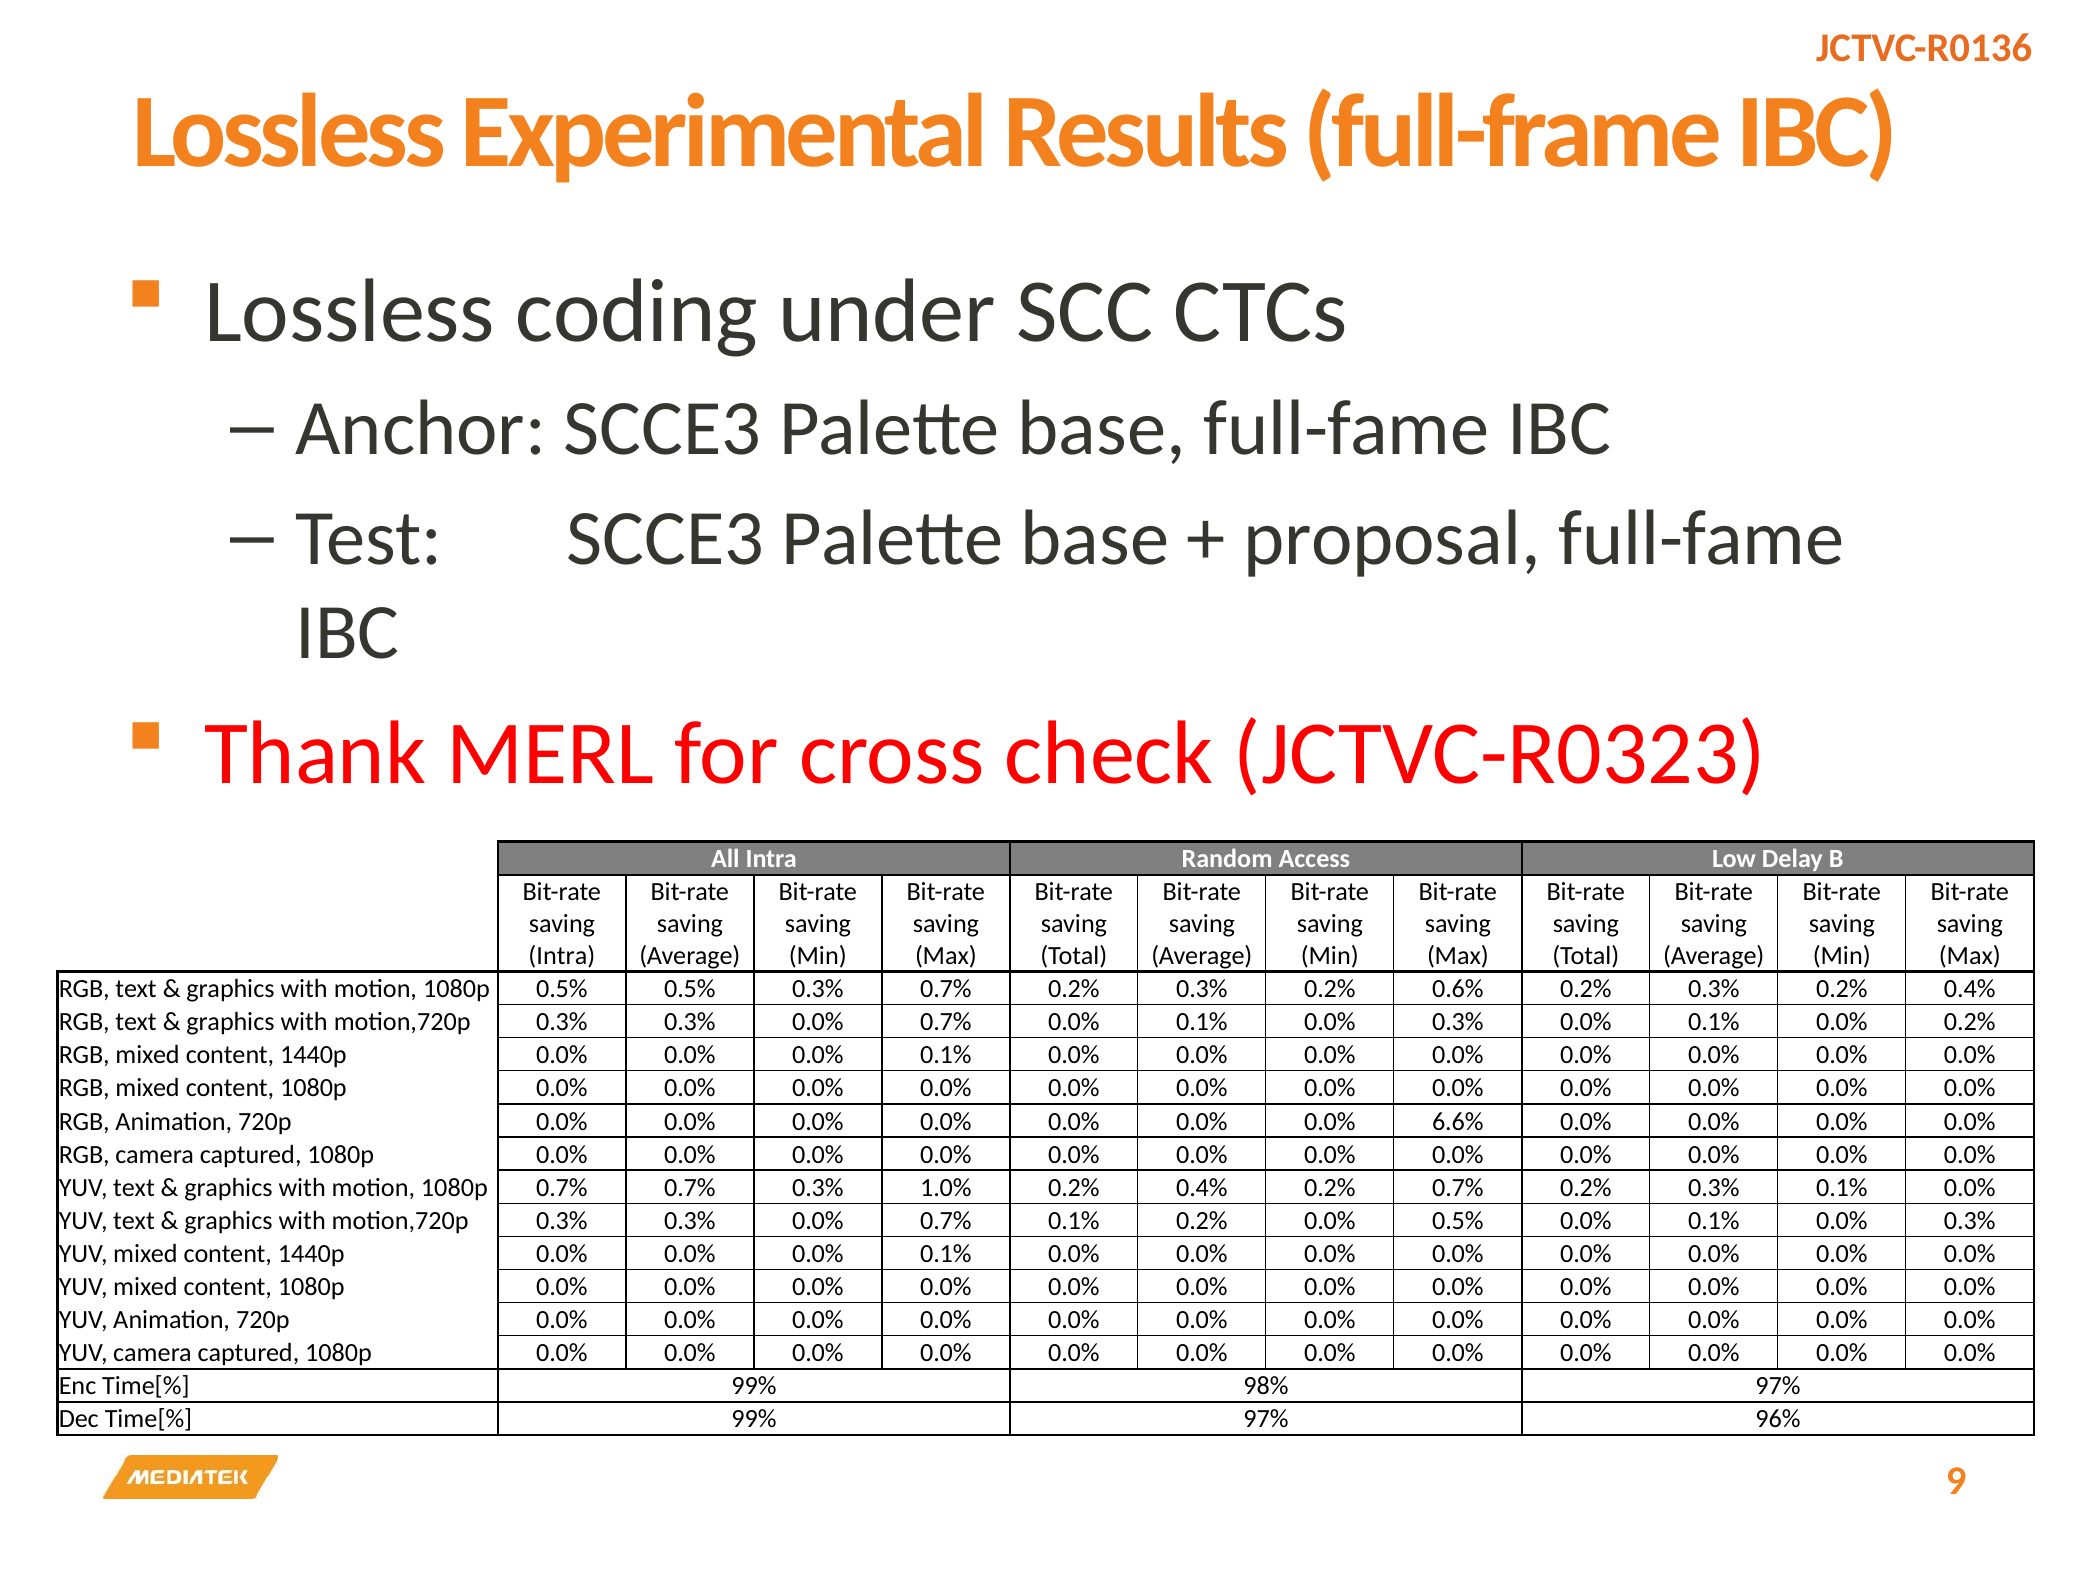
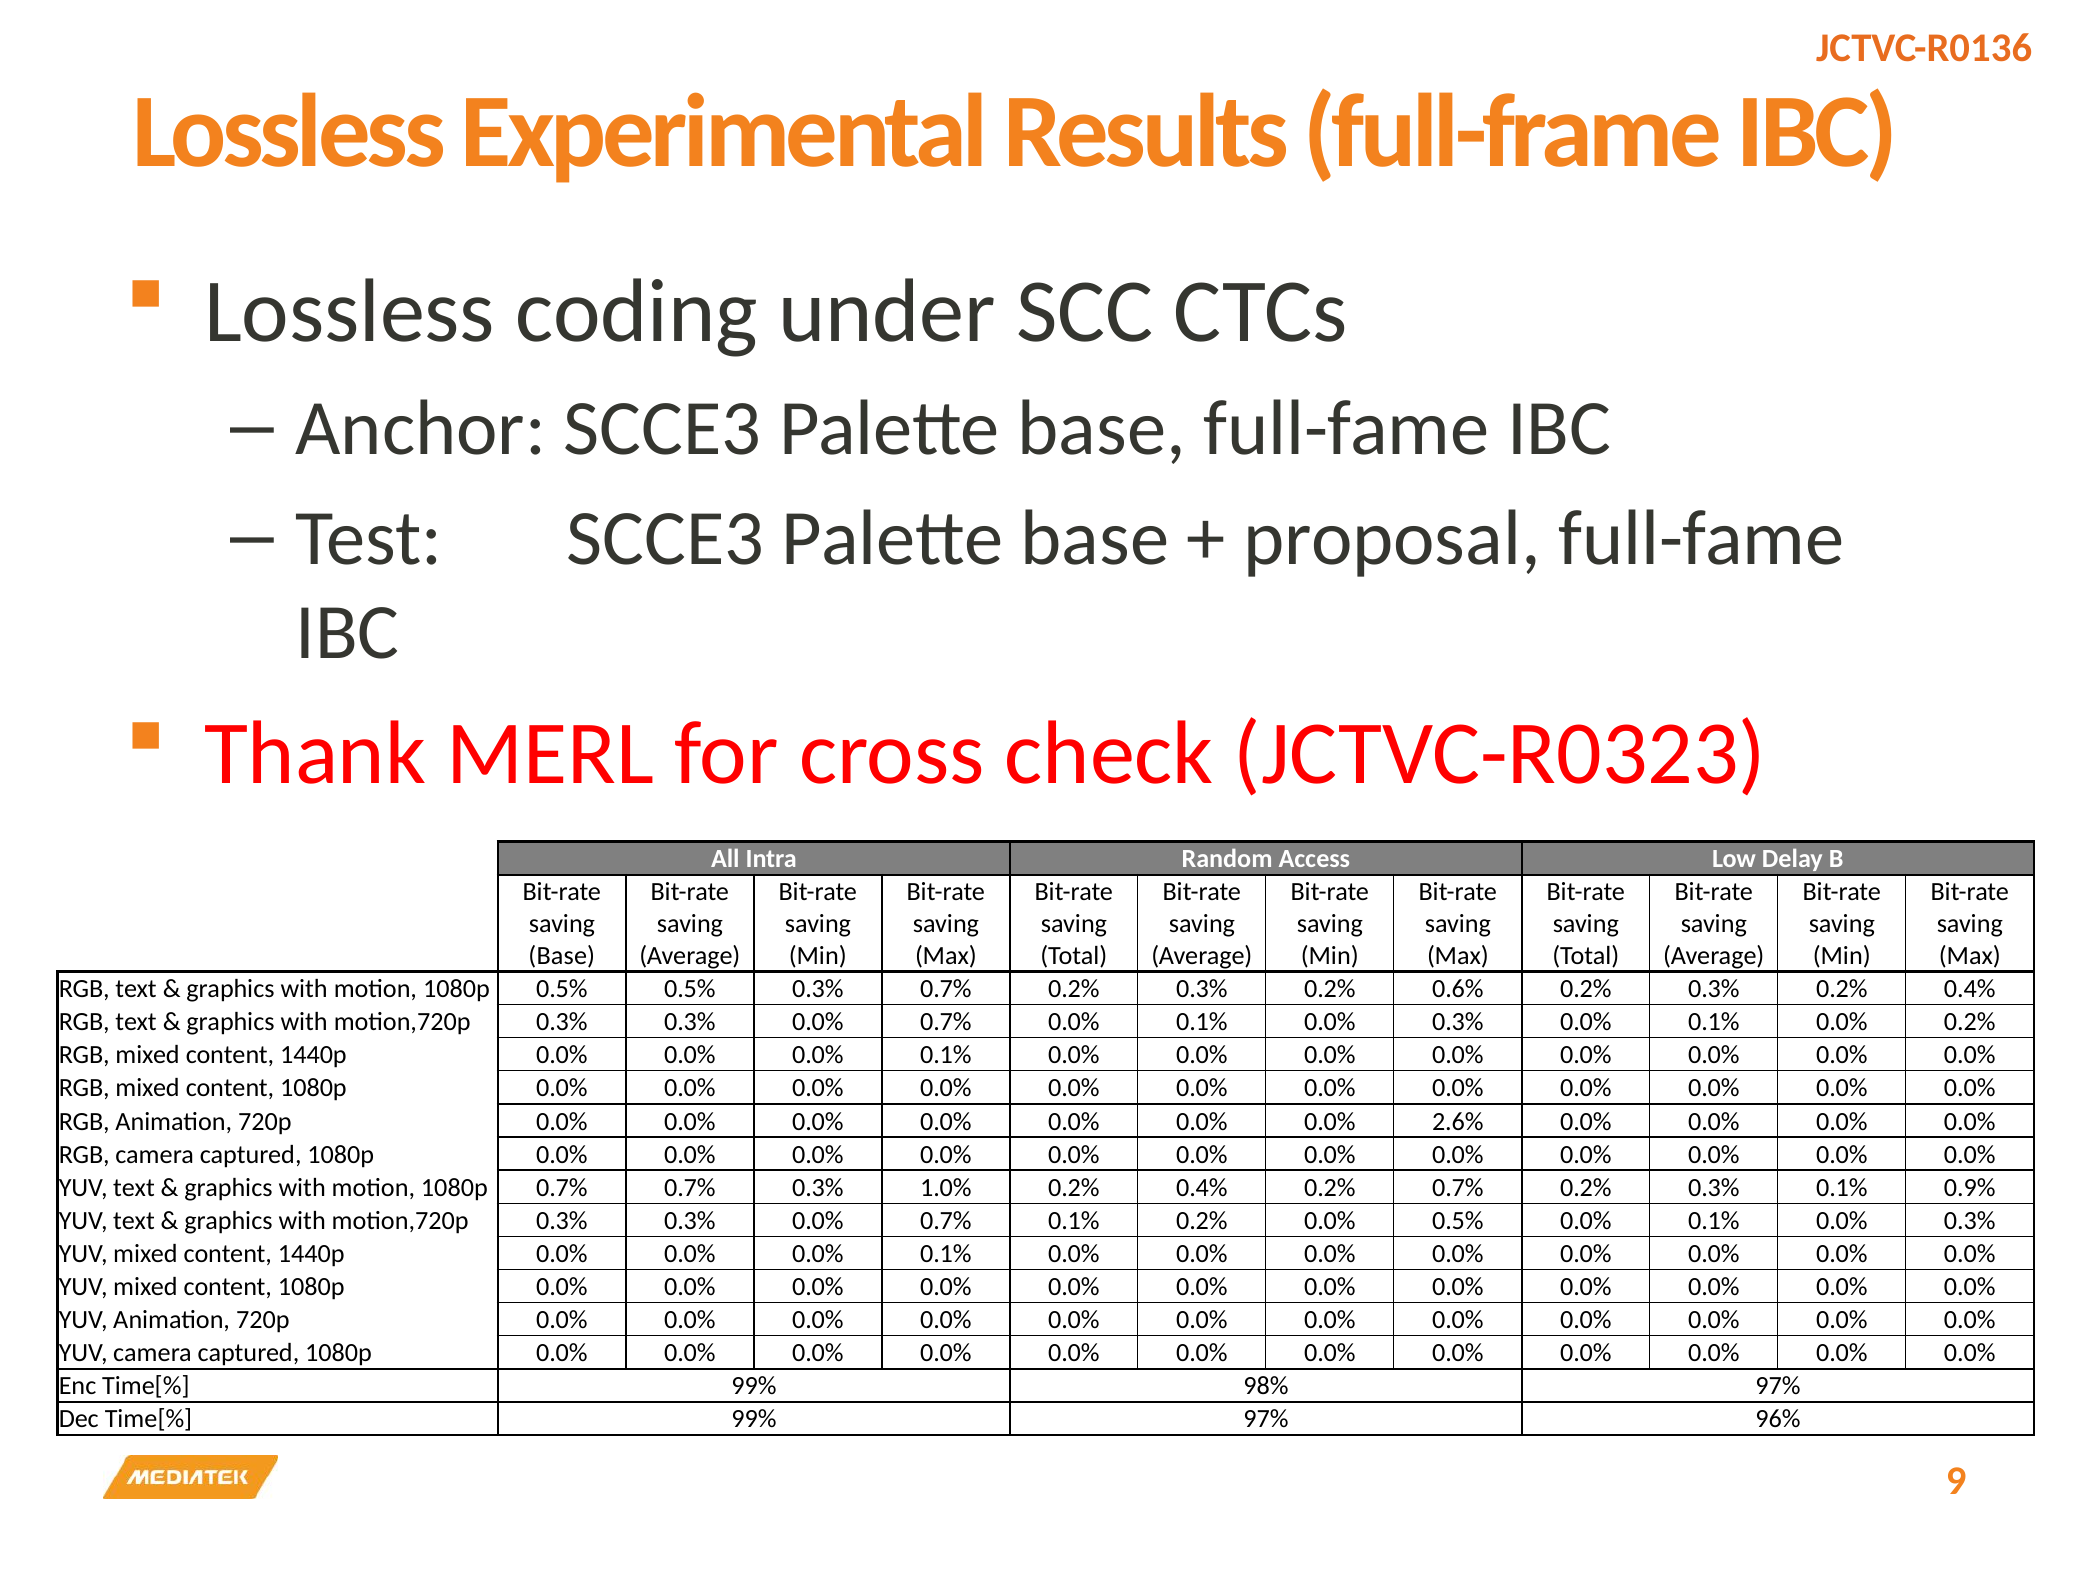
Intra at (562, 956): Intra -> Base
6.6%: 6.6% -> 2.6%
0.3% 0.1% 0.0%: 0.0% -> 0.9%
